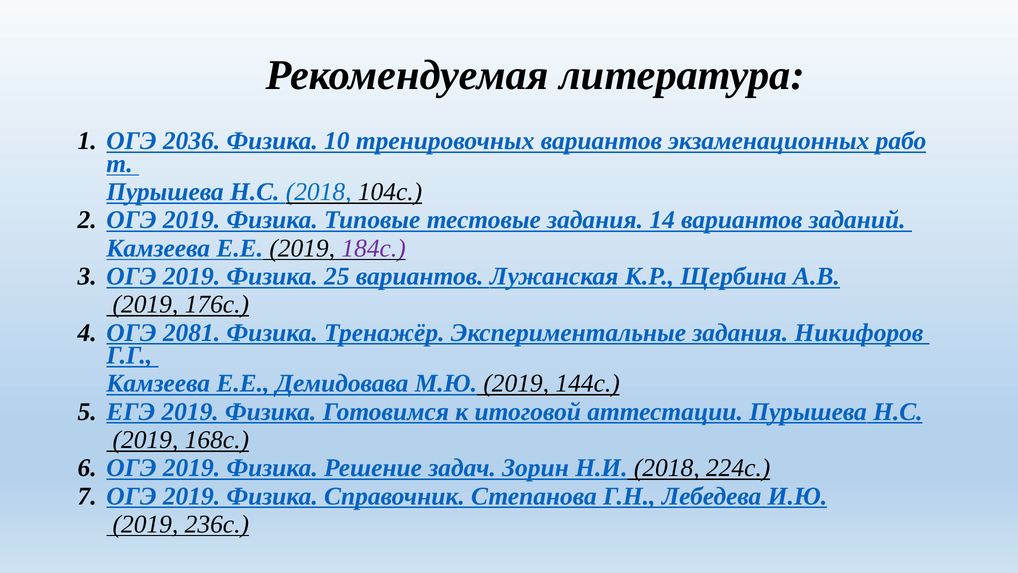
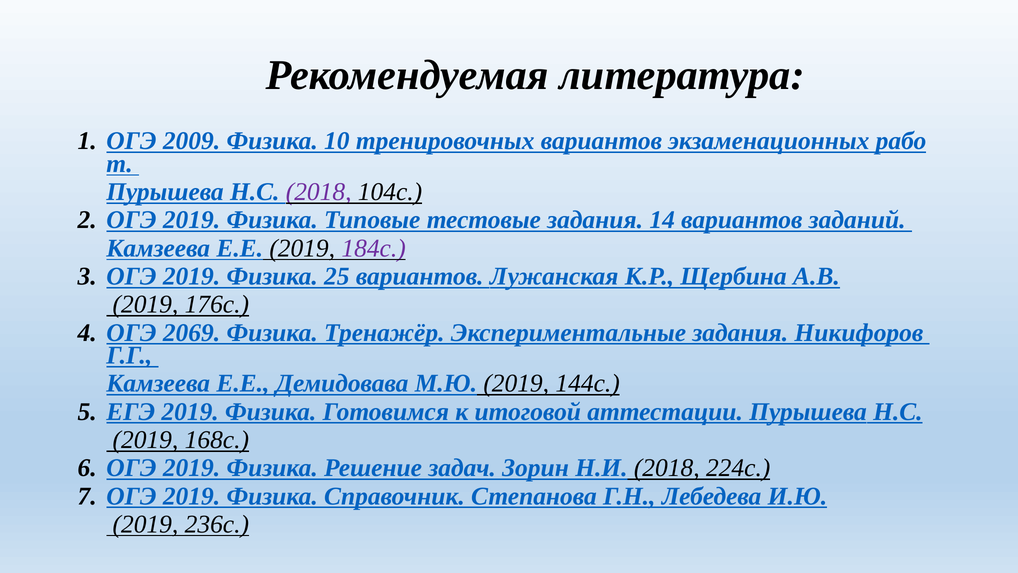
2036: 2036 -> 2009
2018 at (319, 192) colour: blue -> purple
2081: 2081 -> 2069
